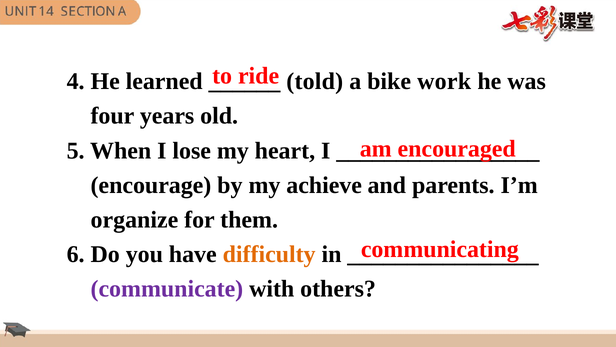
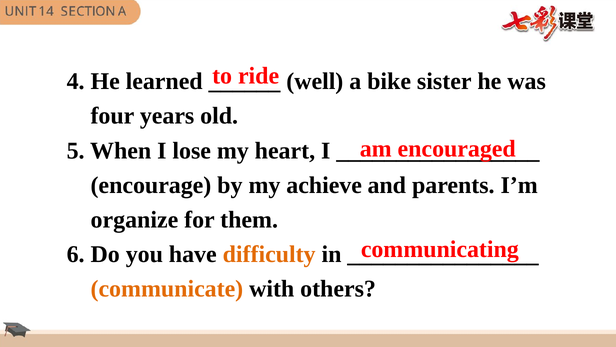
told: told -> well
work: work -> sister
communicate colour: purple -> orange
